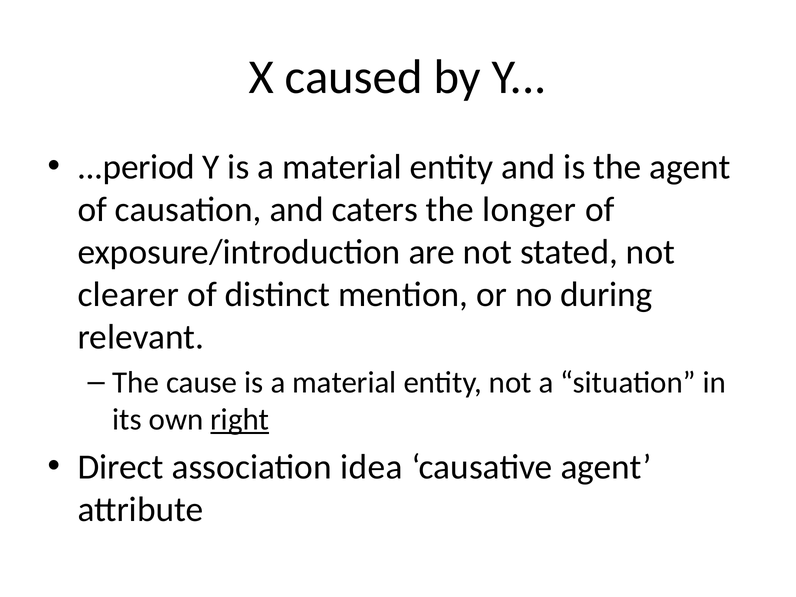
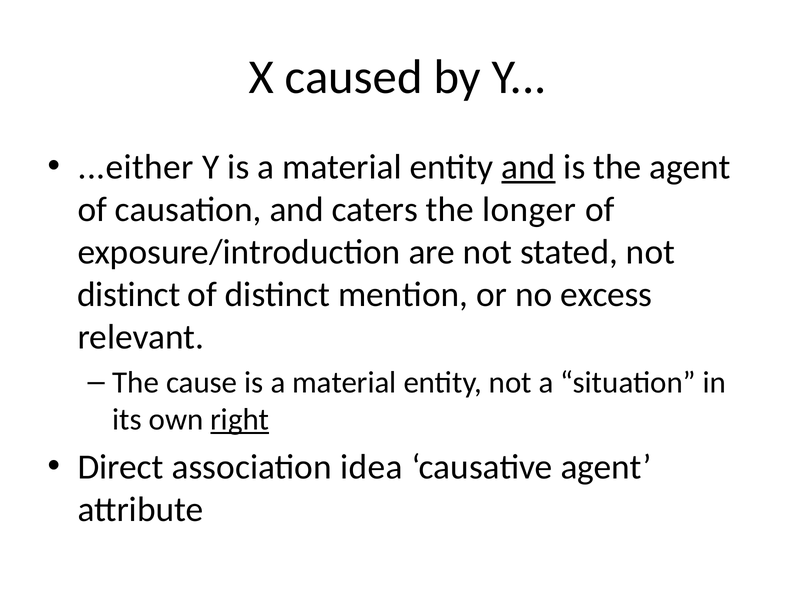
...period: ...period -> ...either
and at (528, 167) underline: none -> present
clearer at (128, 295): clearer -> distinct
during: during -> excess
